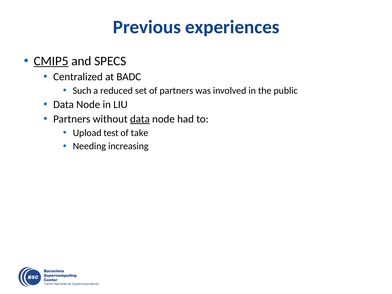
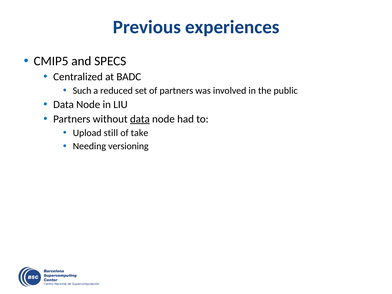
CMIP5 underline: present -> none
test: test -> still
increasing: increasing -> versioning
